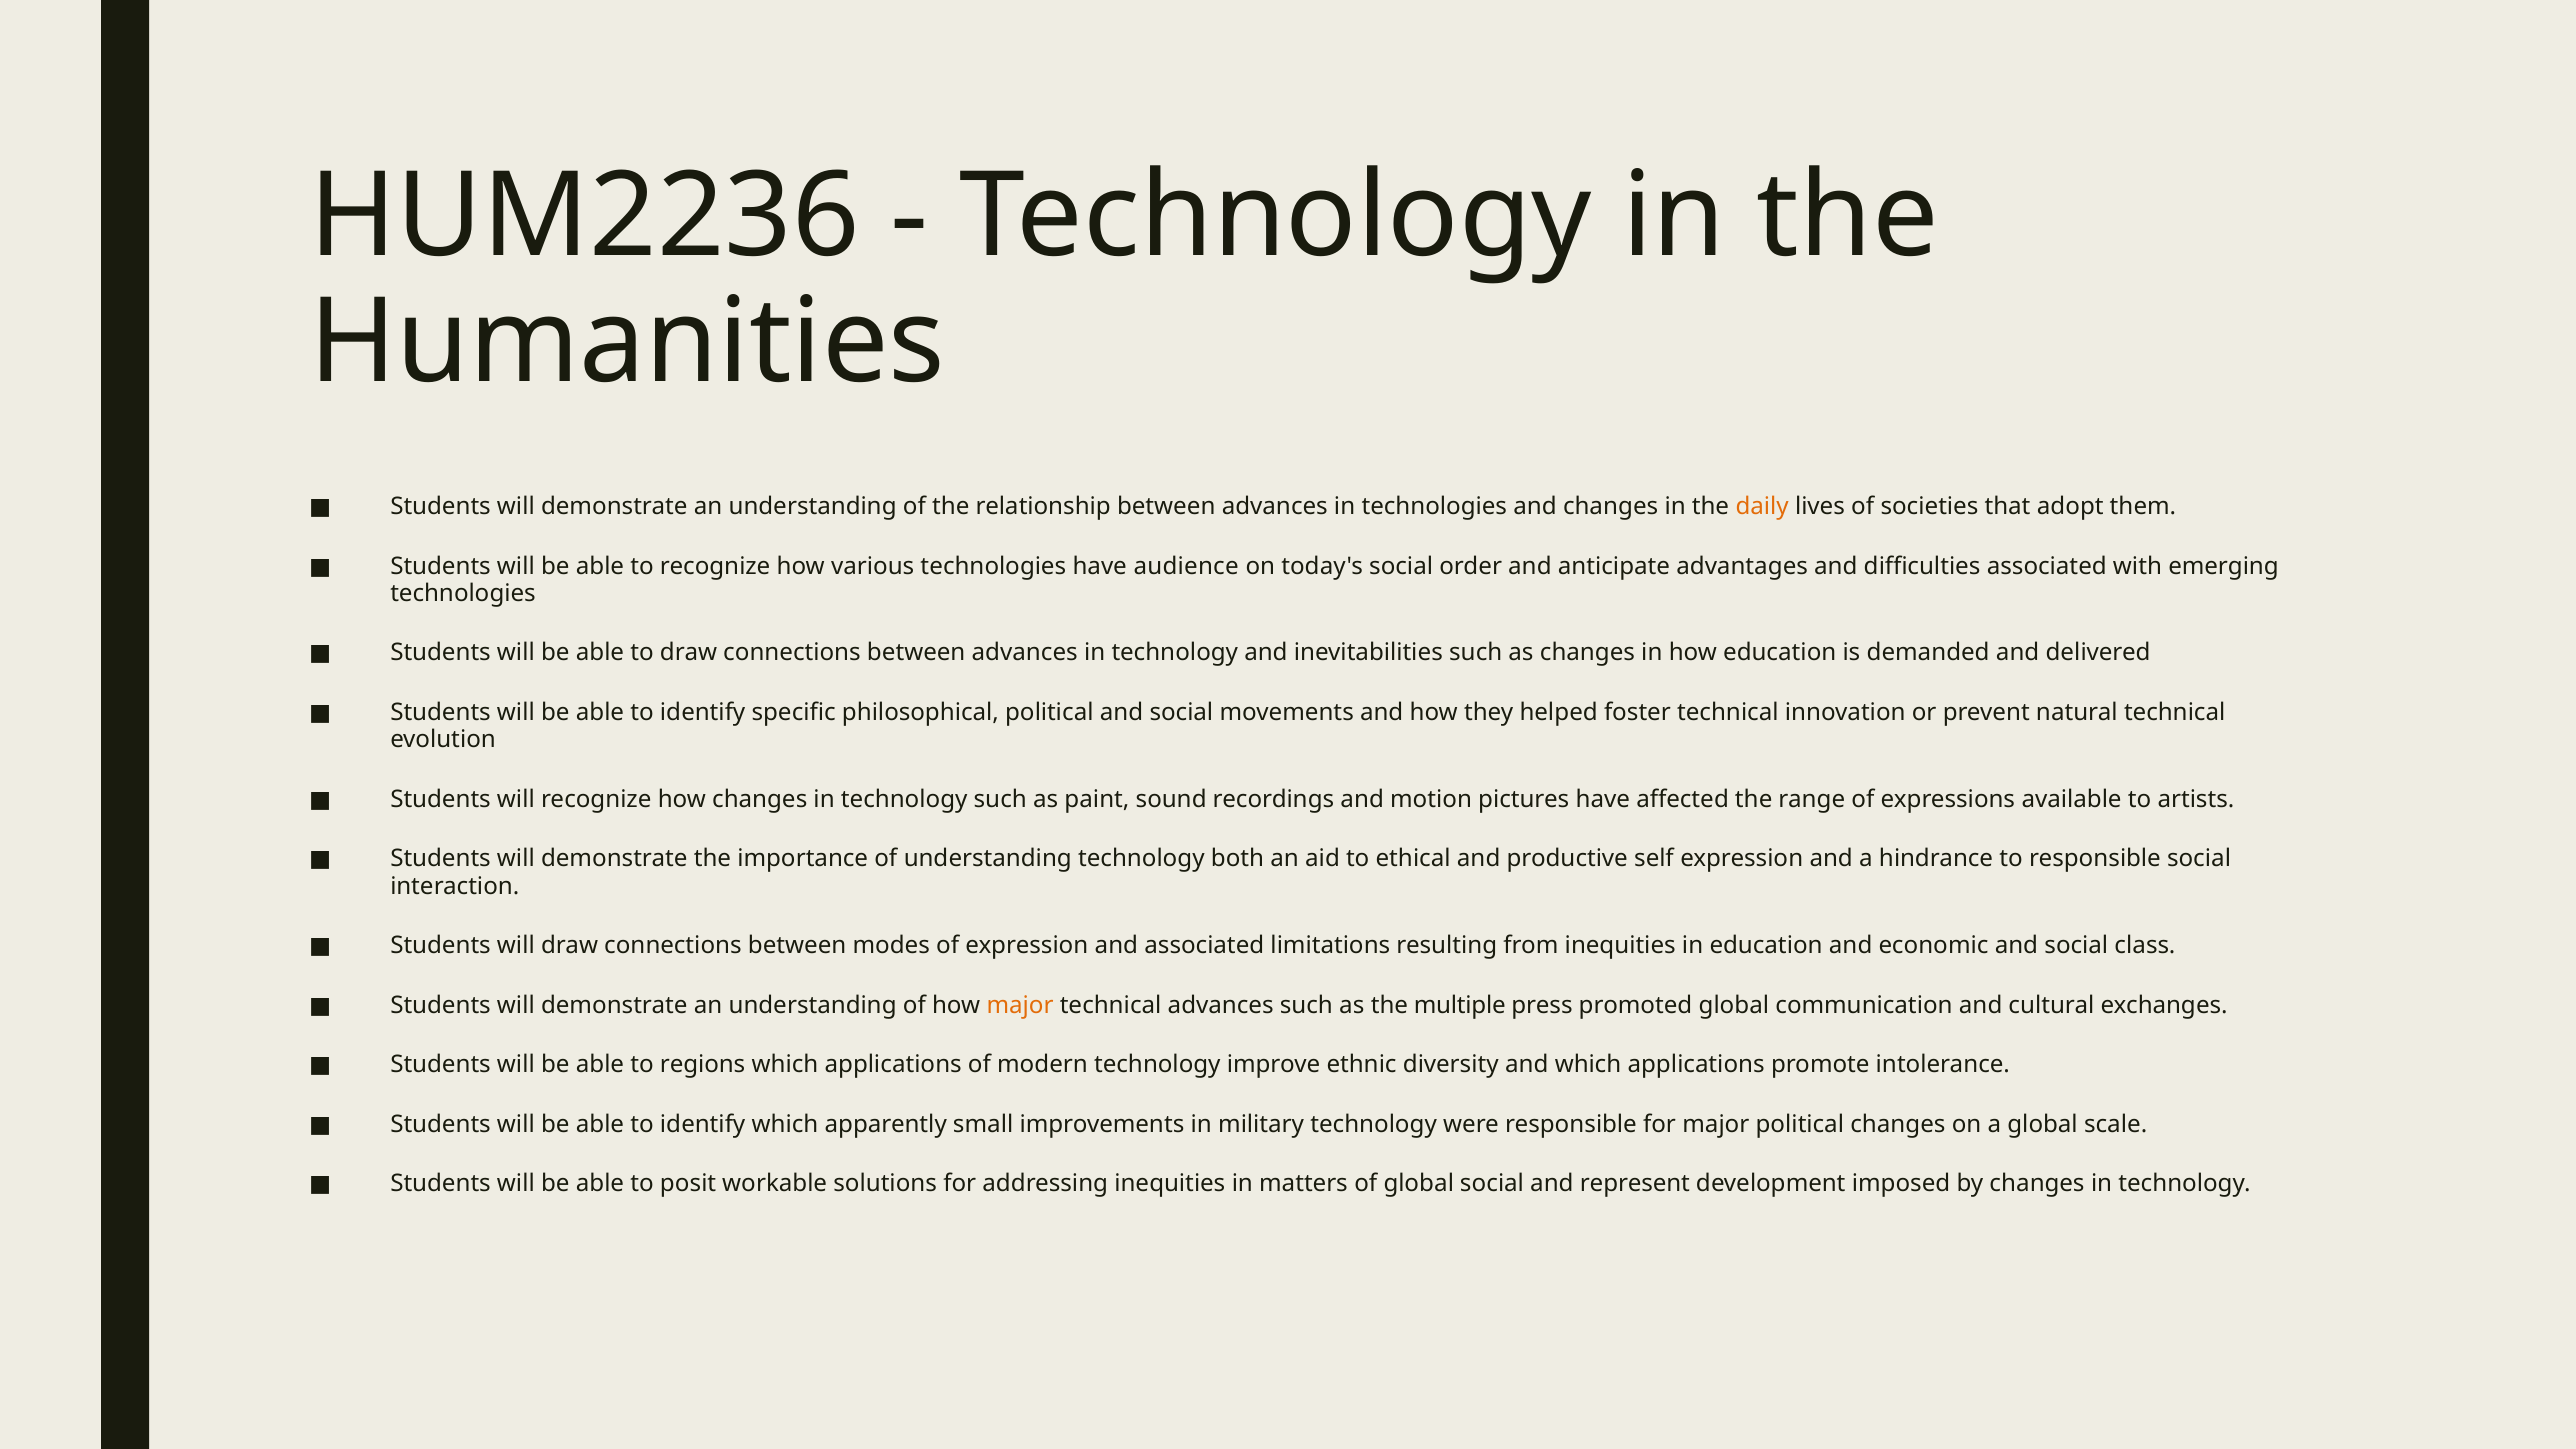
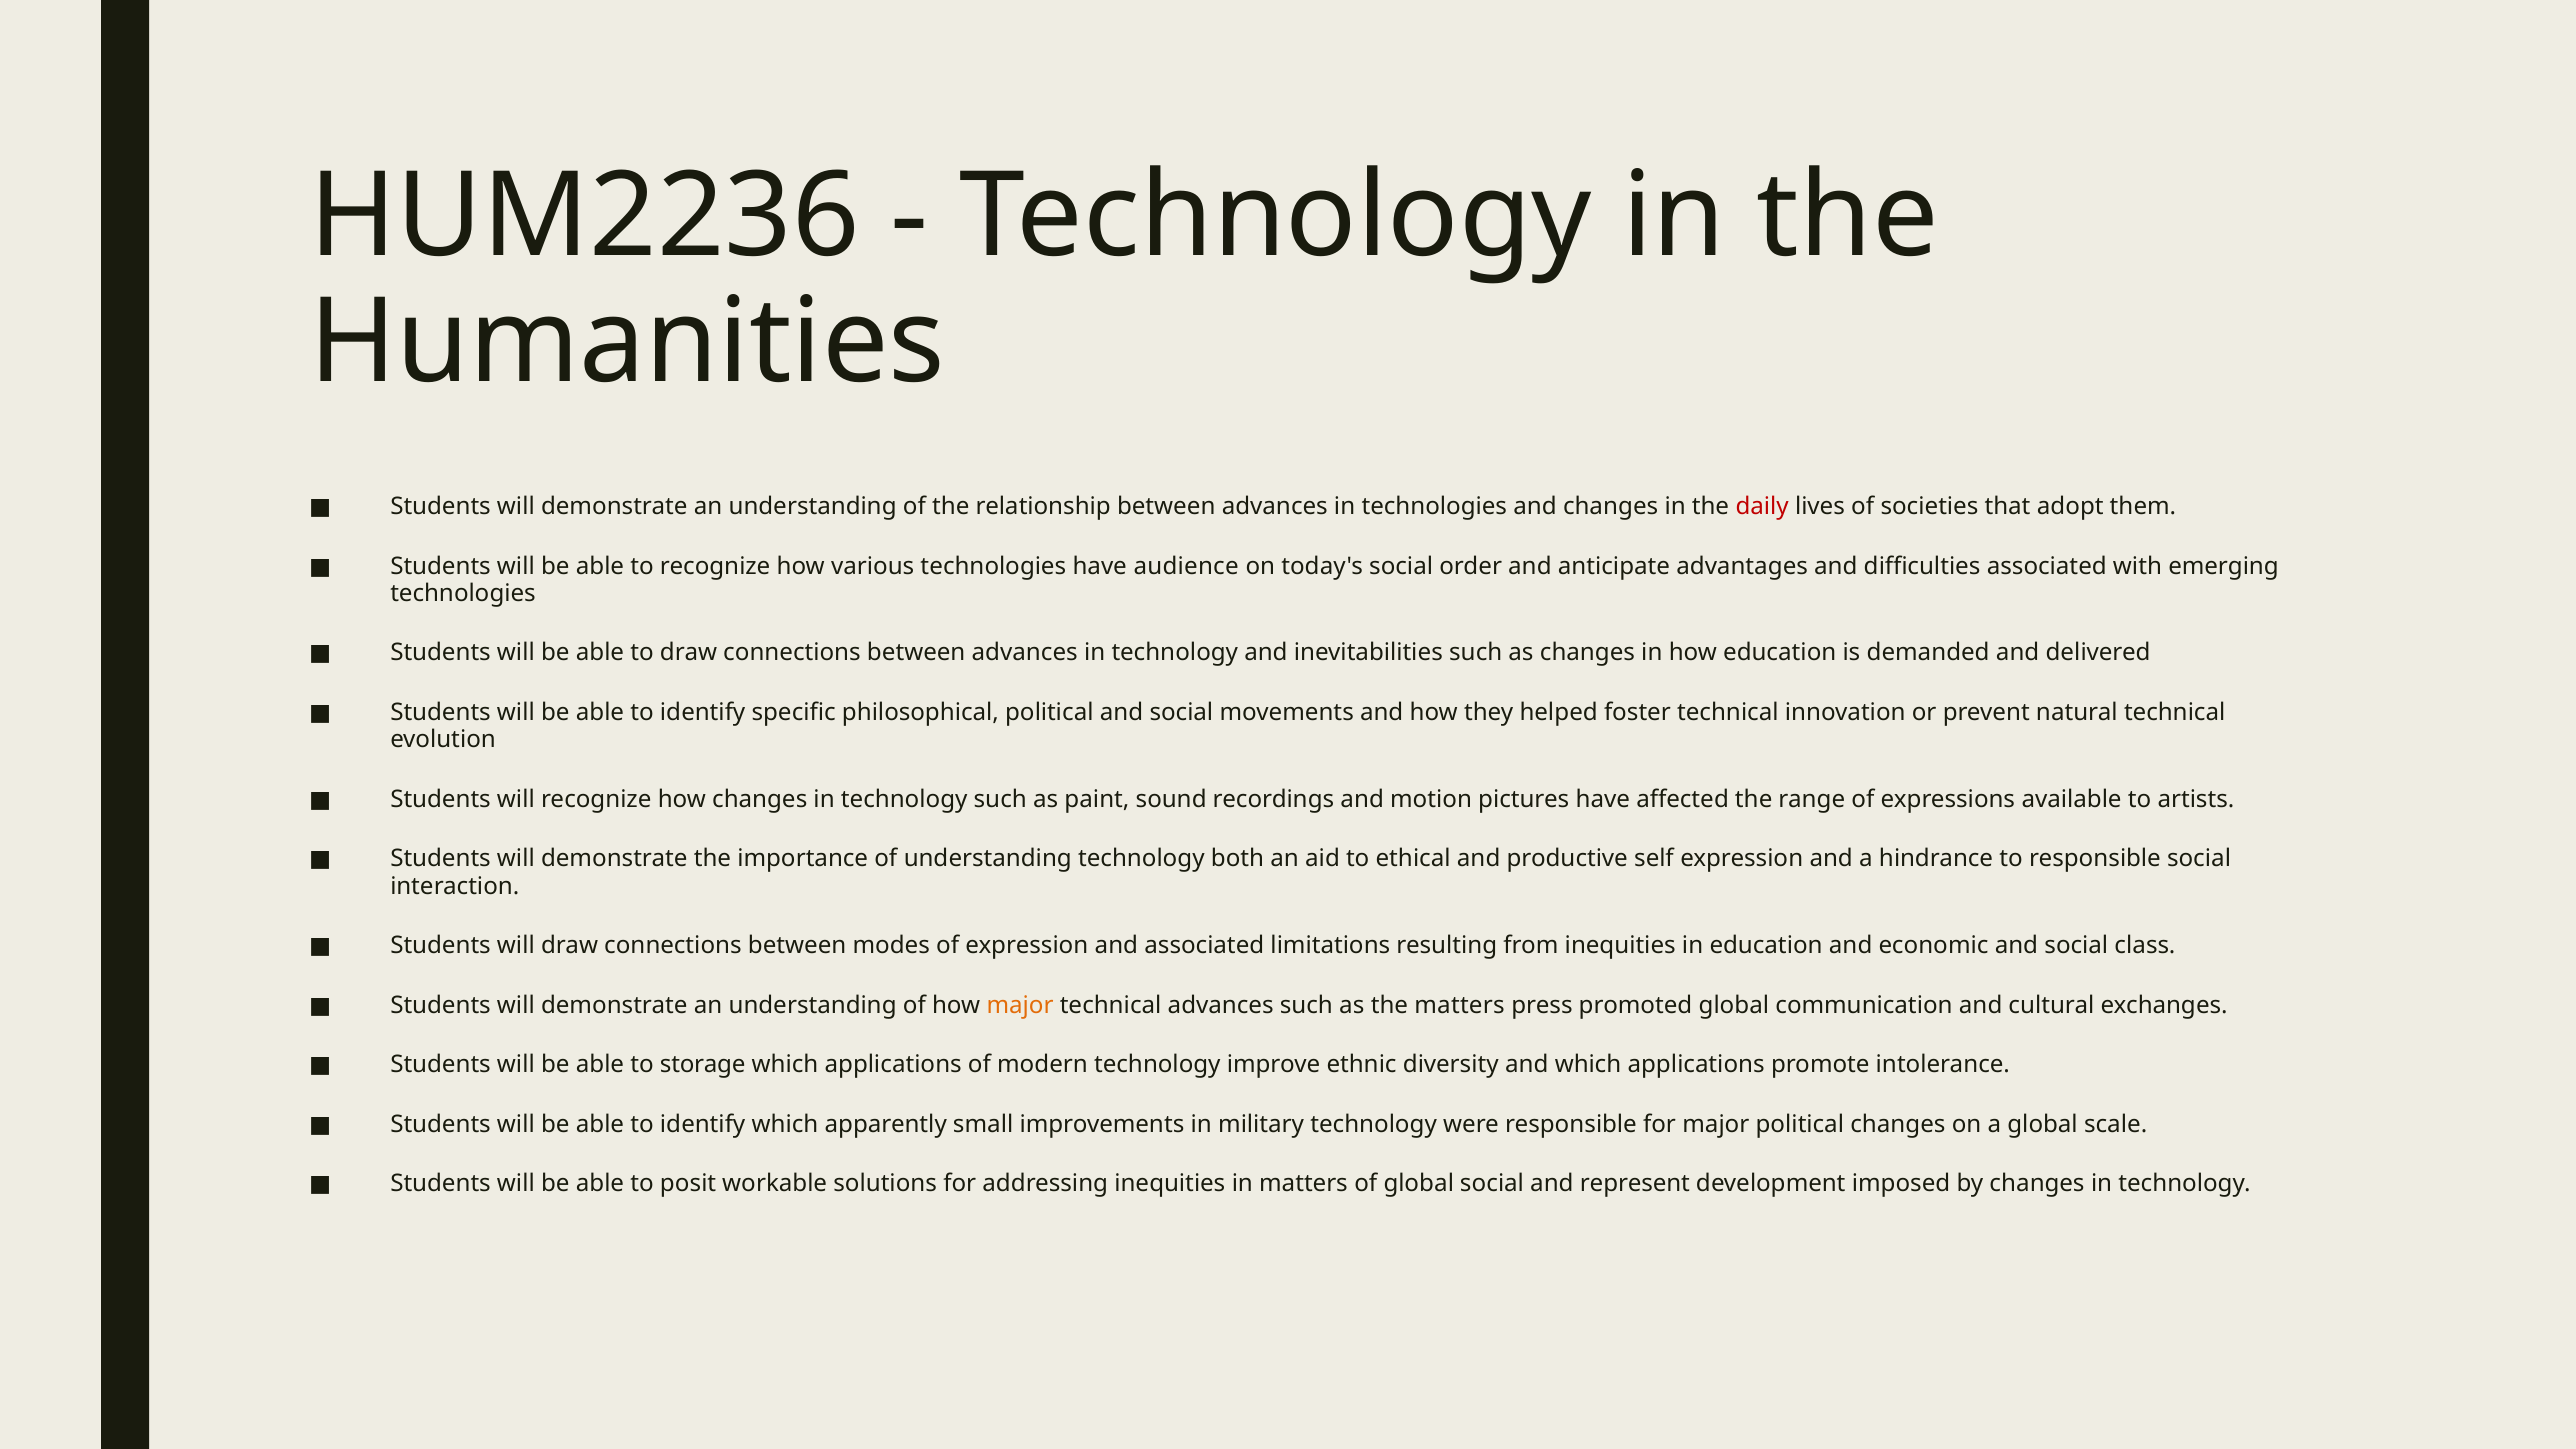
daily colour: orange -> red
the multiple: multiple -> matters
regions: regions -> storage
